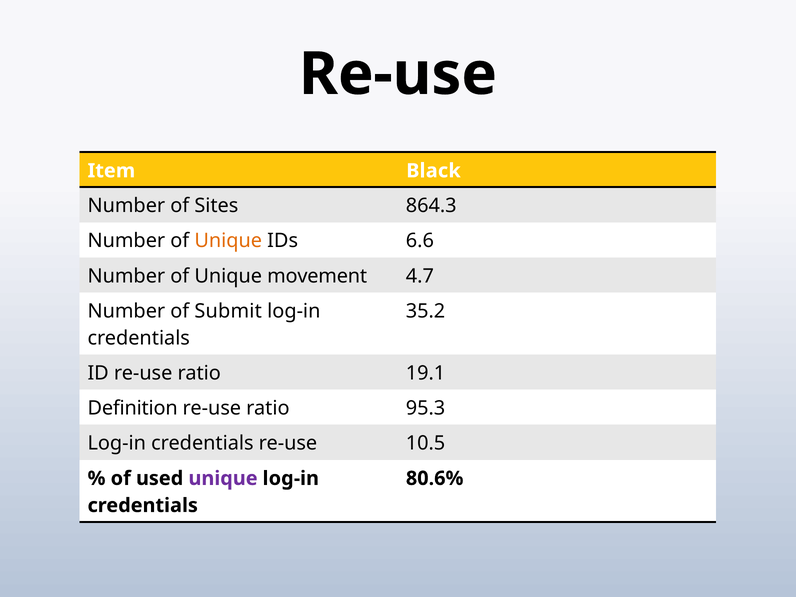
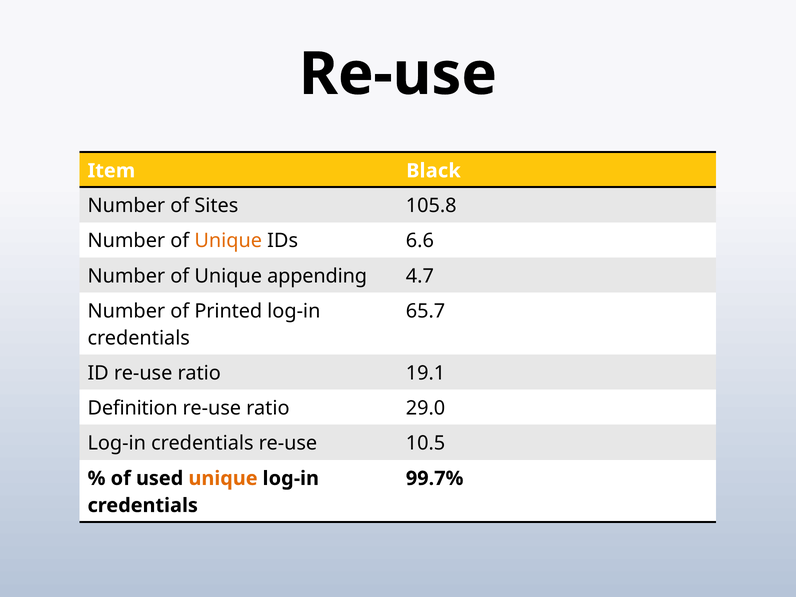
864.3: 864.3 -> 105.8
movement: movement -> appending
Submit: Submit -> Printed
35.2: 35.2 -> 65.7
95.3: 95.3 -> 29.0
unique at (223, 478) colour: purple -> orange
80.6%: 80.6% -> 99.7%
